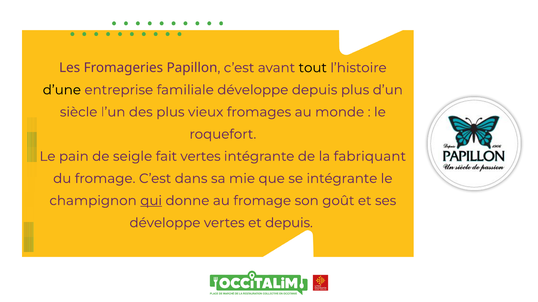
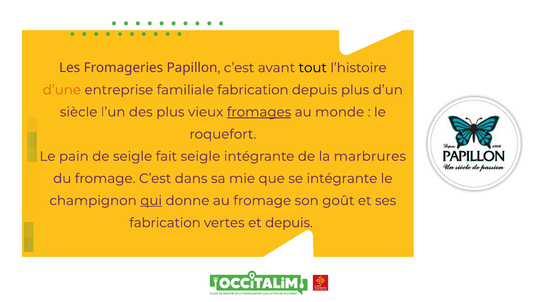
d’une colour: black -> orange
familiale développe: développe -> fabrication
fromages underline: none -> present
fait vertes: vertes -> seigle
fabriquant: fabriquant -> marbrures
développe at (165, 223): développe -> fabrication
